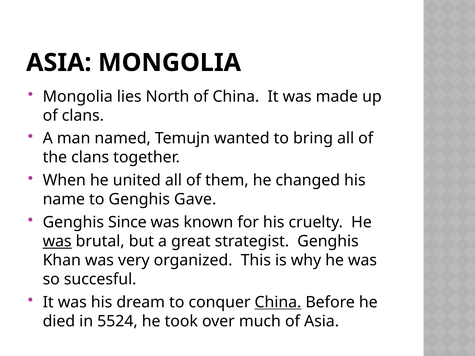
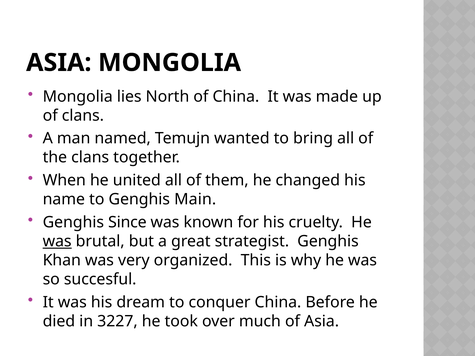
Gave: Gave -> Main
China at (278, 302) underline: present -> none
5524: 5524 -> 3227
